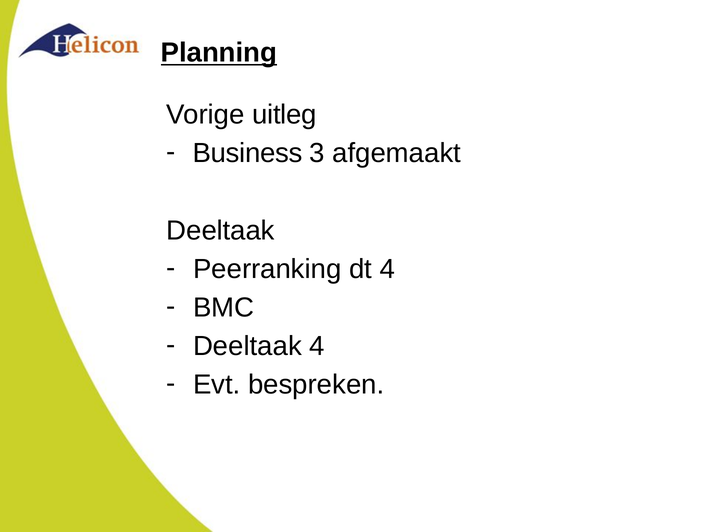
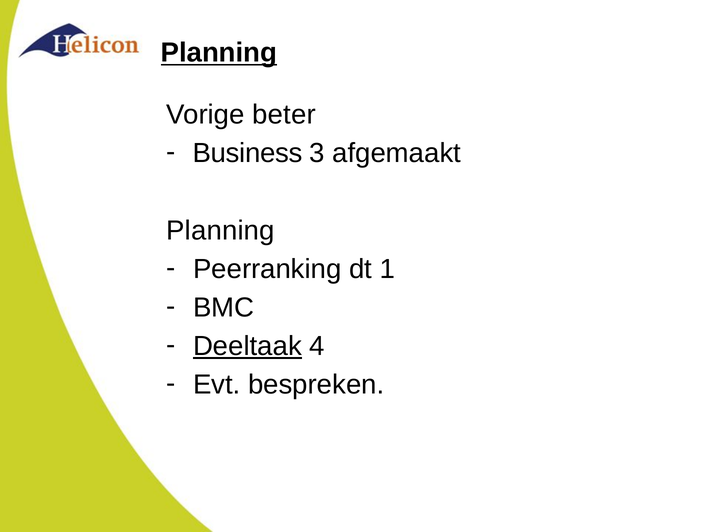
uitleg: uitleg -> beter
Deeltaak at (221, 231): Deeltaak -> Planning
dt 4: 4 -> 1
Deeltaak at (247, 347) underline: none -> present
